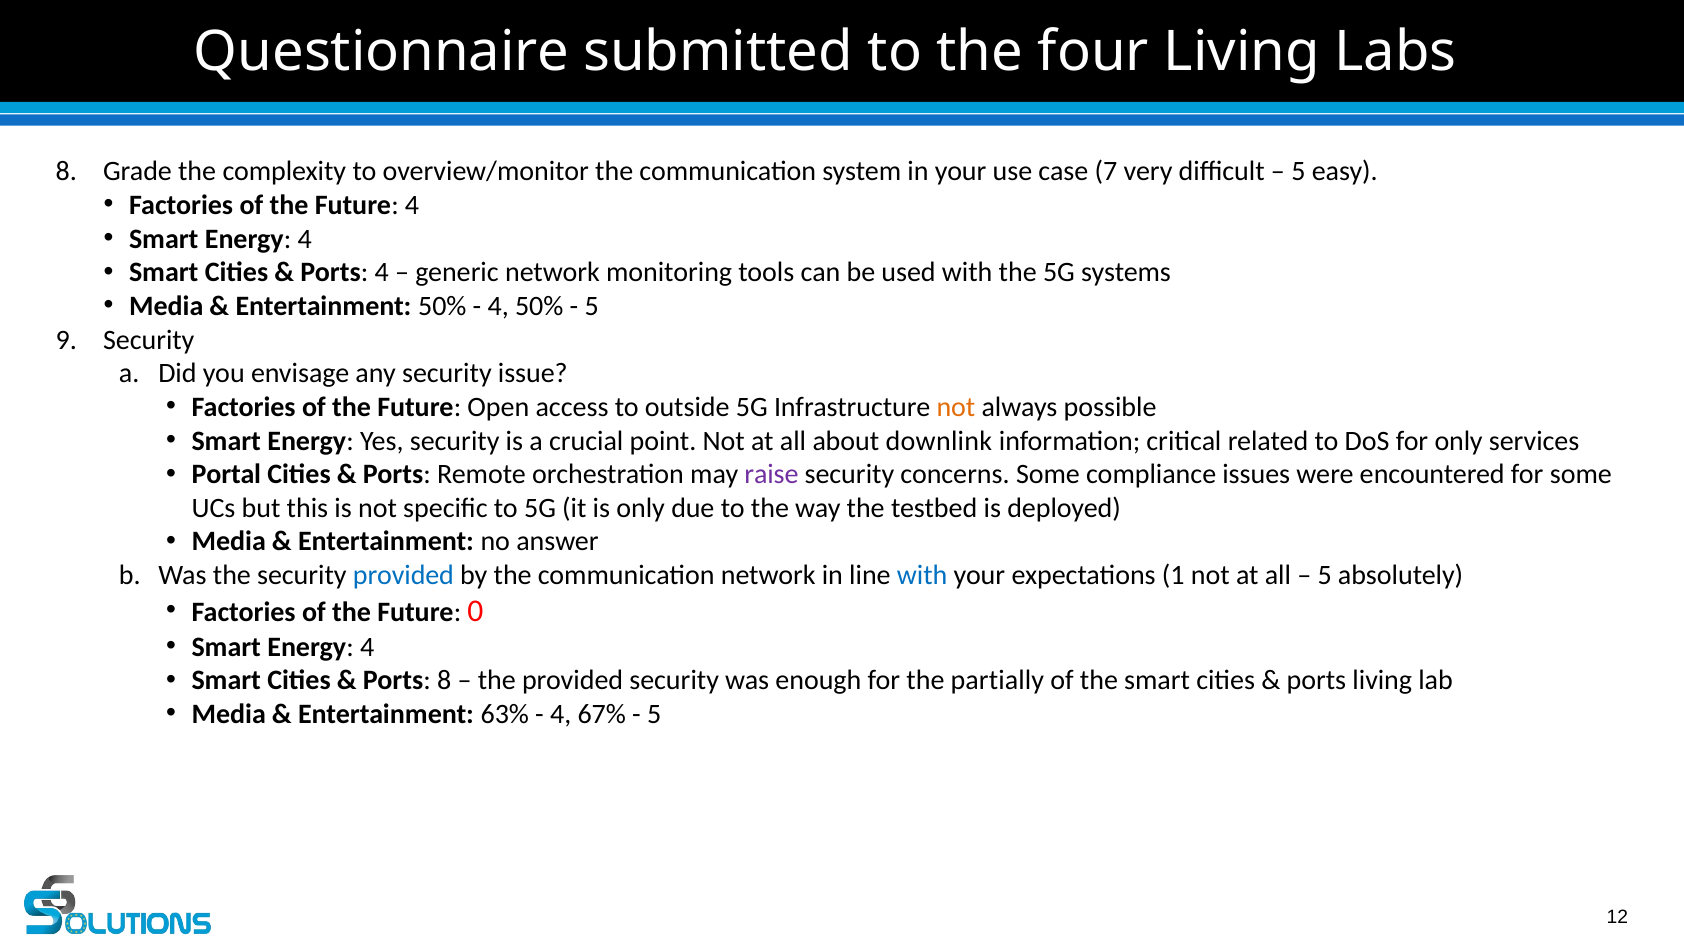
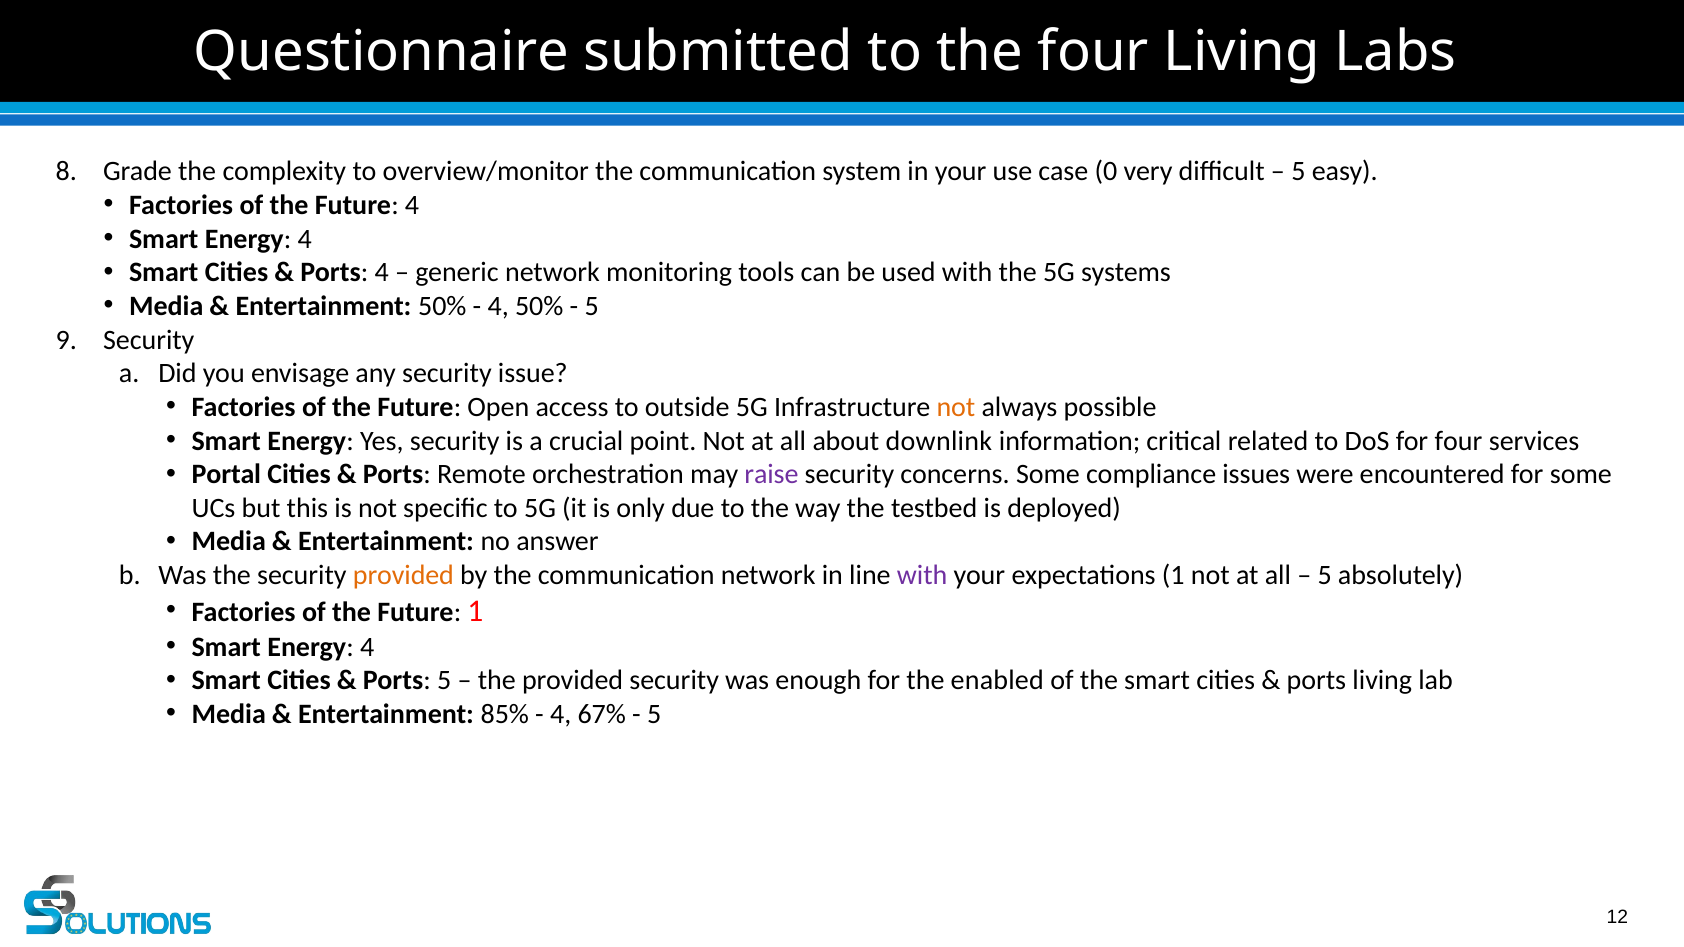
7: 7 -> 0
for only: only -> four
provided at (403, 576) colour: blue -> orange
with at (922, 576) colour: blue -> purple
Future 0: 0 -> 1
Ports 8: 8 -> 5
partially: partially -> enabled
63%: 63% -> 85%
